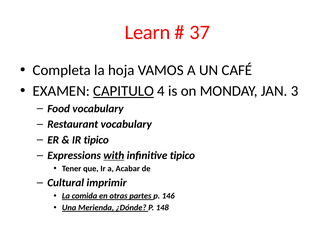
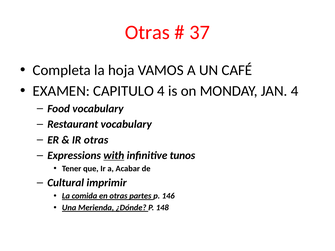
Learn at (147, 32): Learn -> Otras
CAPITULO underline: present -> none
JAN 3: 3 -> 4
IR tipico: tipico -> otras
infinitive tipico: tipico -> tunos
